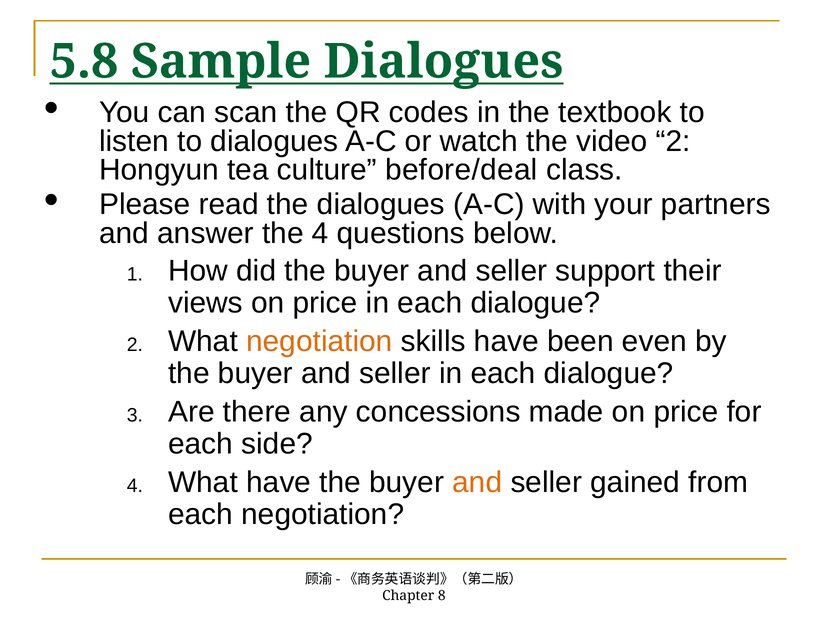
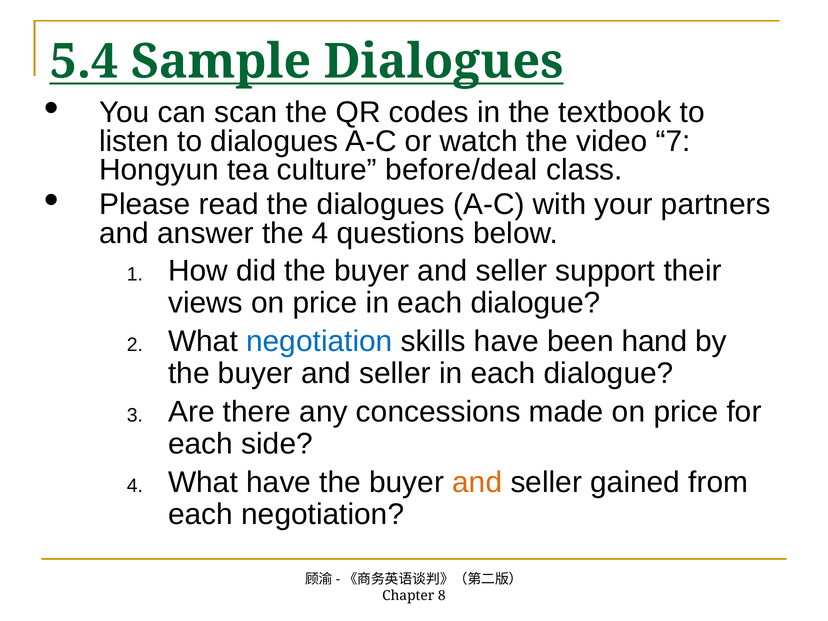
5.8: 5.8 -> 5.4
video 2: 2 -> 7
negotiation at (319, 341) colour: orange -> blue
even: even -> hand
